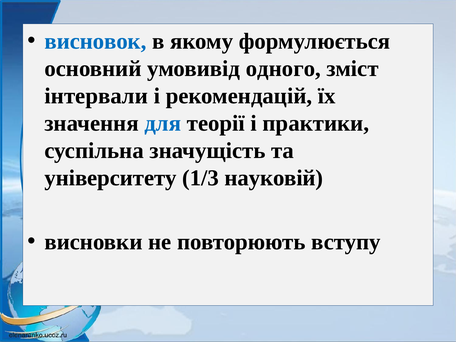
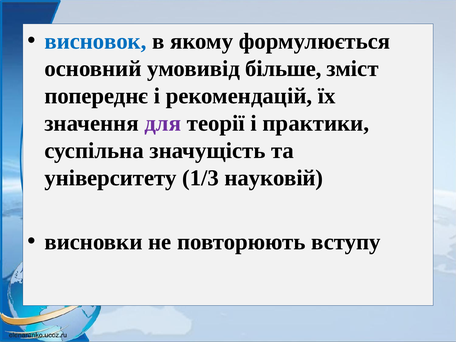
одного: одного -> більше
інтервали: інтервали -> попереднє
для colour: blue -> purple
